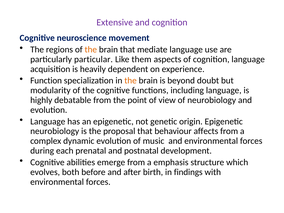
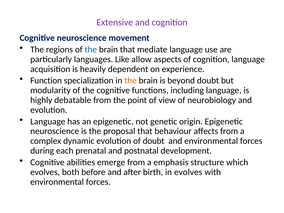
the at (91, 49) colour: orange -> blue
particular: particular -> languages
them: them -> allow
neurobiology at (55, 131): neurobiology -> neuroscience
of music: music -> doubt
in findings: findings -> evolves
